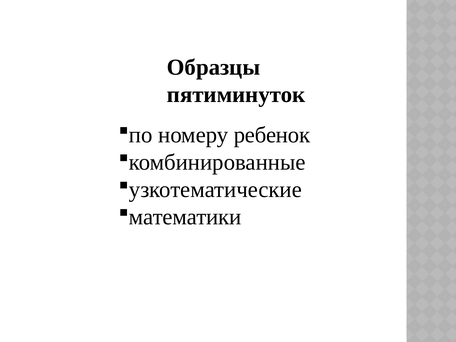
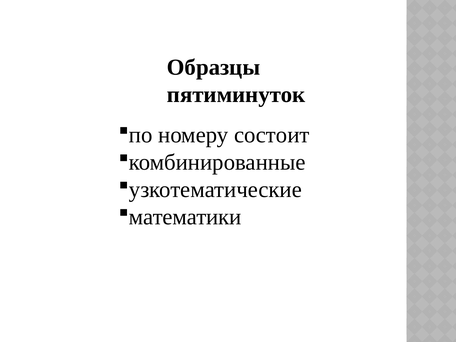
ребенок: ребенок -> состоит
